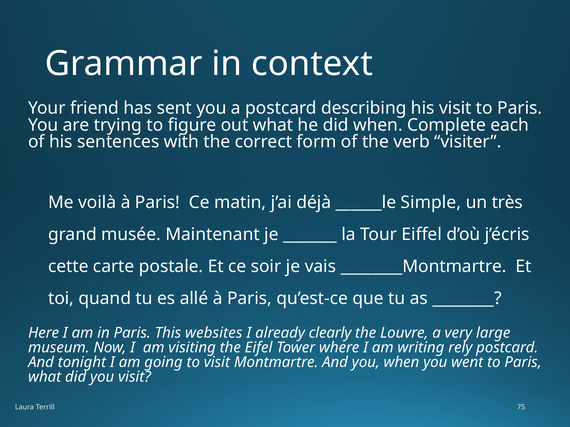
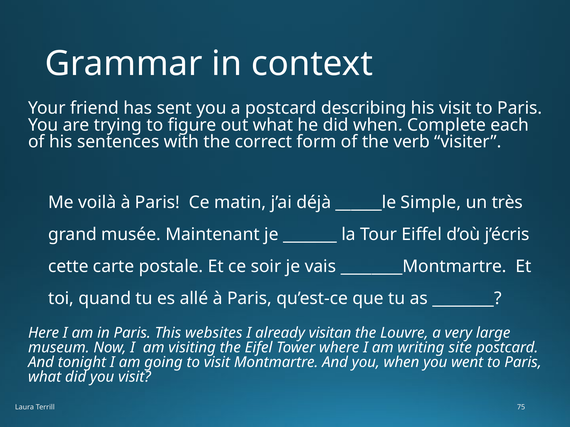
clearly: clearly -> visitan
rely: rely -> site
